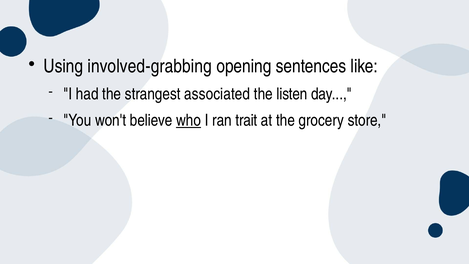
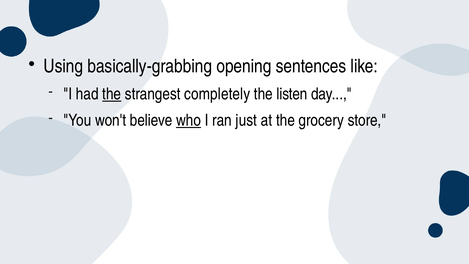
involved-grabbing: involved-grabbing -> basically-grabbing
the at (112, 94) underline: none -> present
associated: associated -> completely
trait: trait -> just
